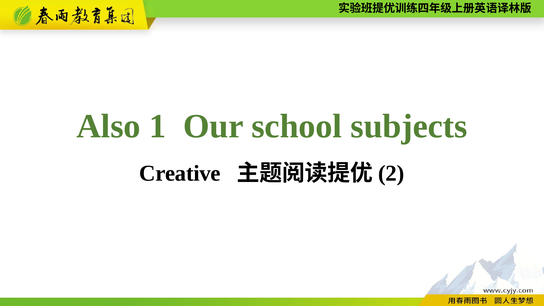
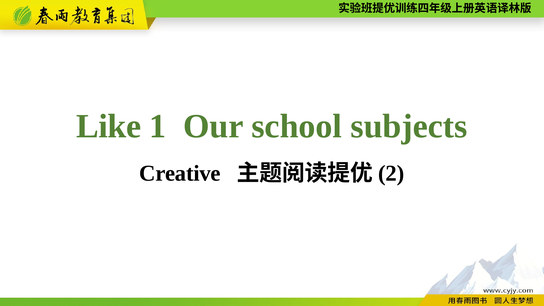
Also: Also -> Like
